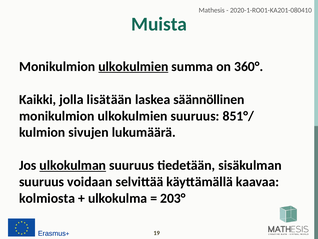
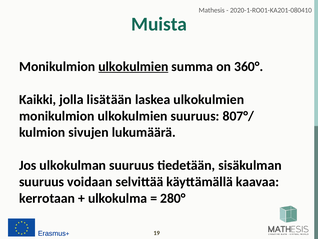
laskea säännöllinen: säännöllinen -> ulkokulmien
851°/: 851°/ -> 807°/
ulkokulman underline: present -> none
kolmiosta: kolmiosta -> kerrotaan
203°: 203° -> 280°
